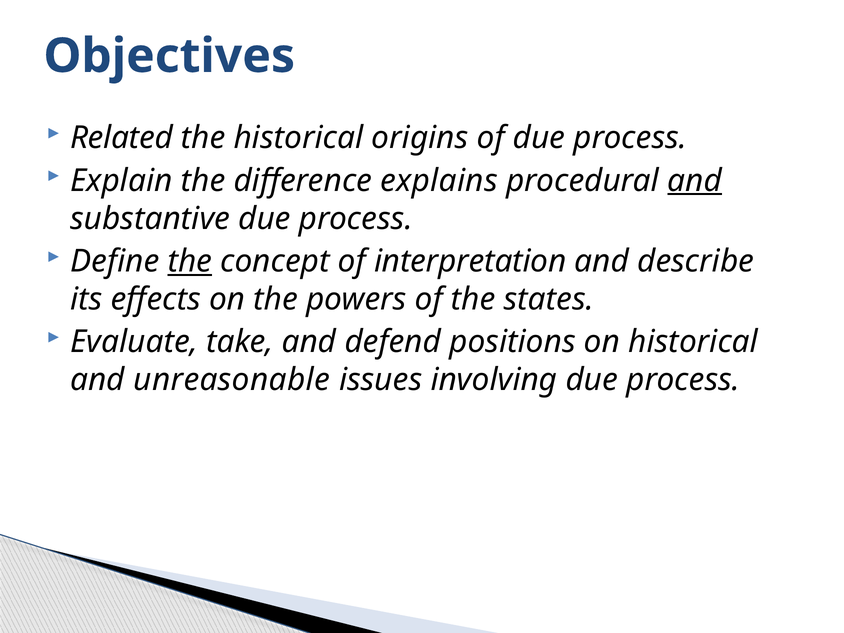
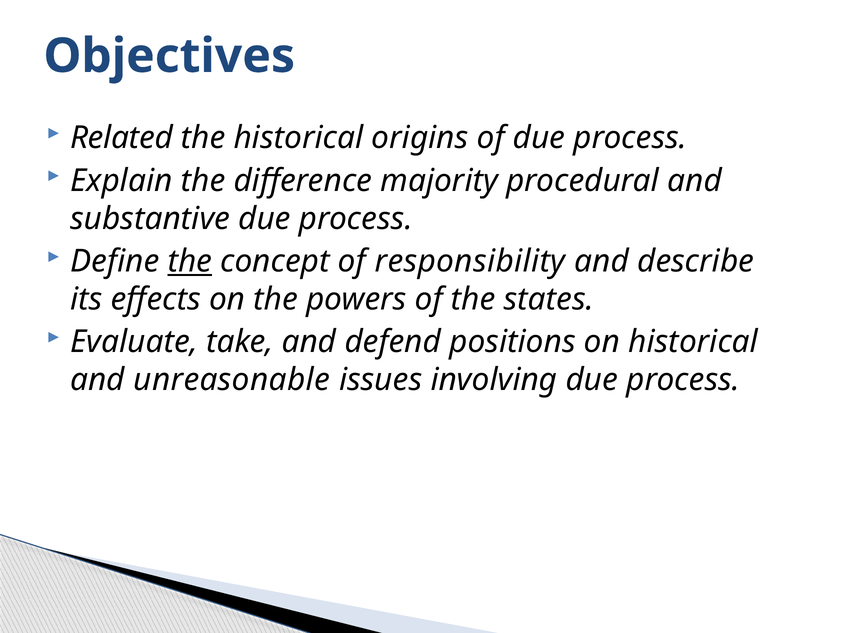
explains: explains -> majority
and at (695, 181) underline: present -> none
interpretation: interpretation -> responsibility
